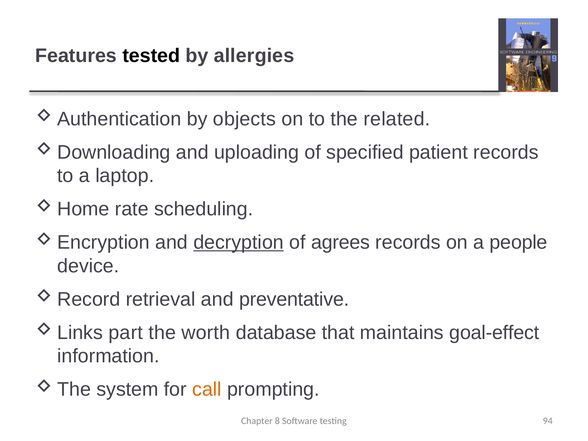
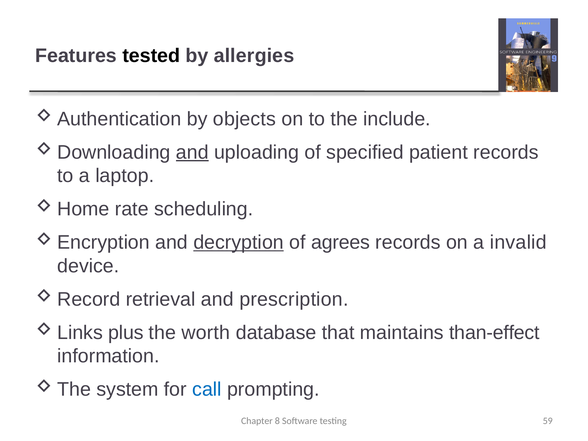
related: related -> include
and at (192, 152) underline: none -> present
people: people -> invalid
preventative: preventative -> prescription
part: part -> plus
goal-effect: goal-effect -> than-effect
call colour: orange -> blue
94: 94 -> 59
